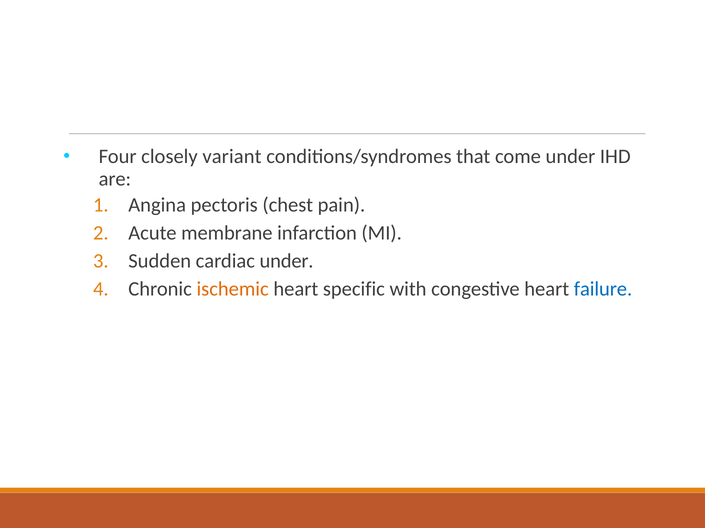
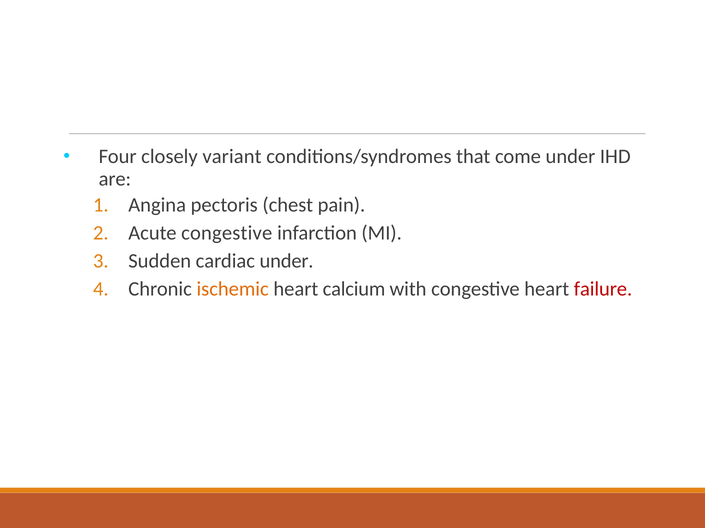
Acute membrane: membrane -> congestive
specific: specific -> calcium
failure colour: blue -> red
